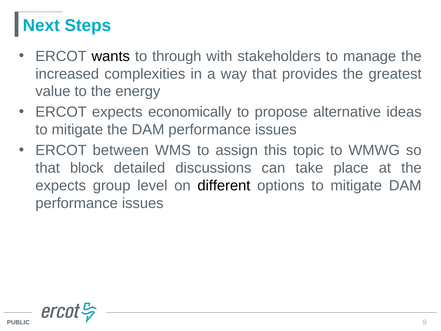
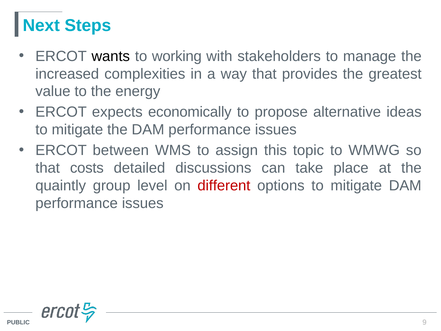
through: through -> working
block: block -> costs
expects at (61, 185): expects -> quaintly
different colour: black -> red
